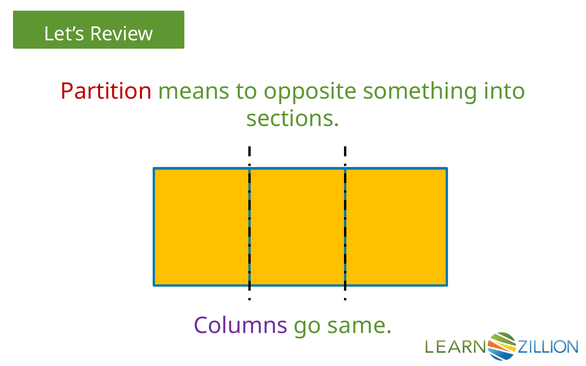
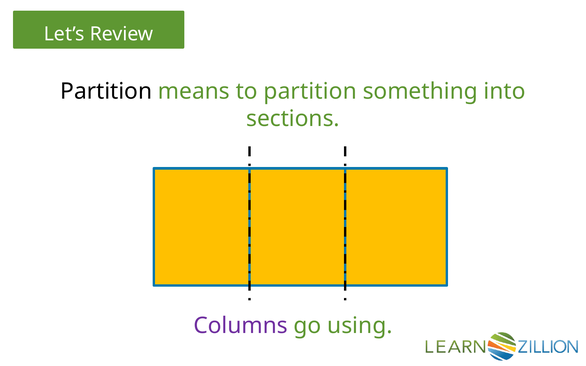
Partition at (106, 91) colour: red -> black
to opposite: opposite -> partition
same: same -> using
